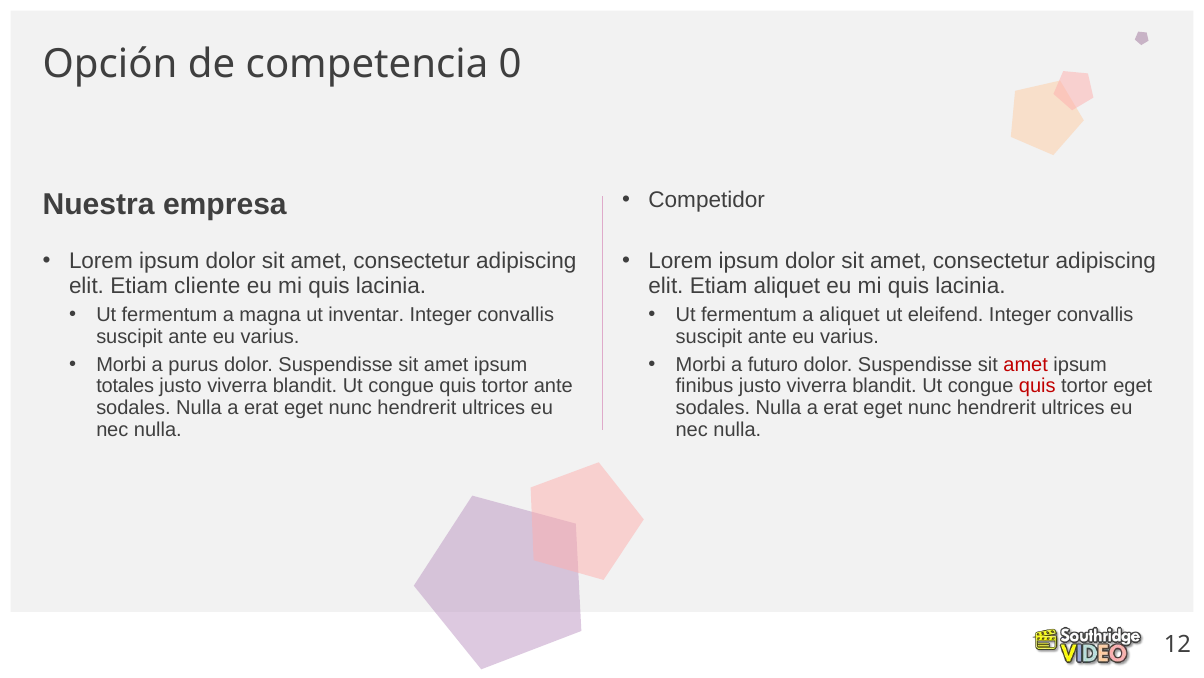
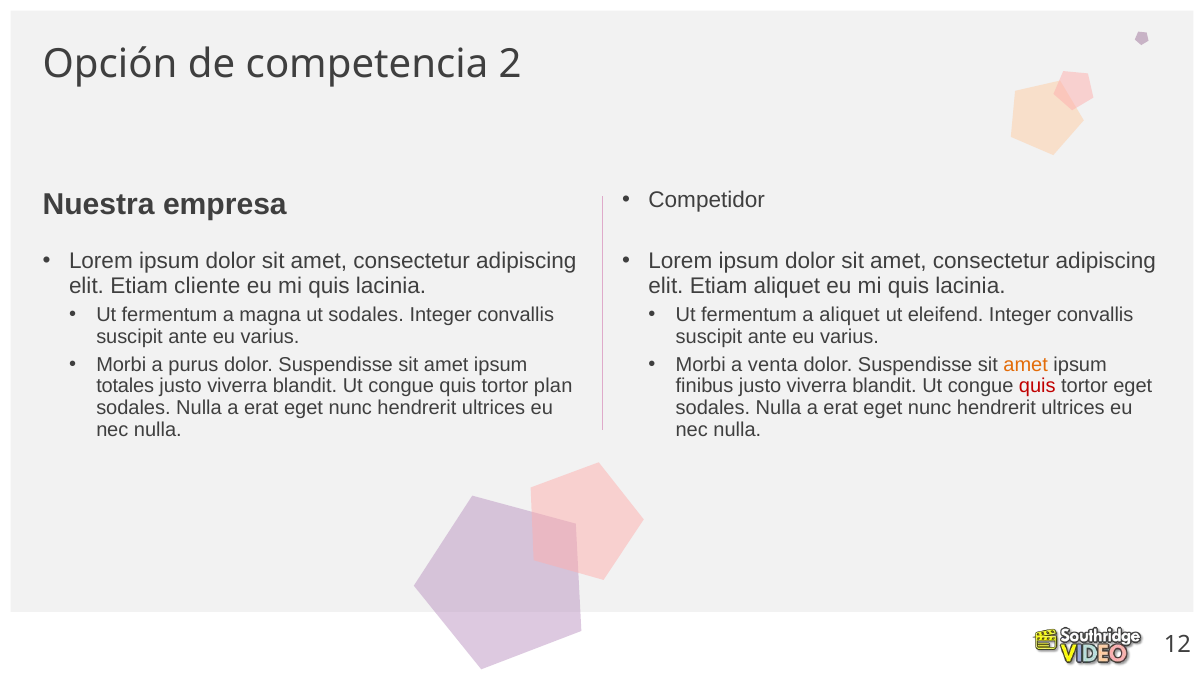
0: 0 -> 2
ut inventar: inventar -> sodales
futuro: futuro -> venta
amet at (1026, 364) colour: red -> orange
tortor ante: ante -> plan
